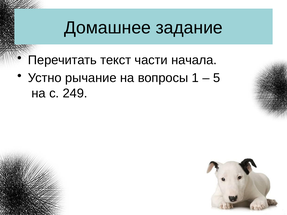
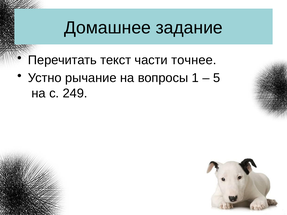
начала: начала -> точнее
